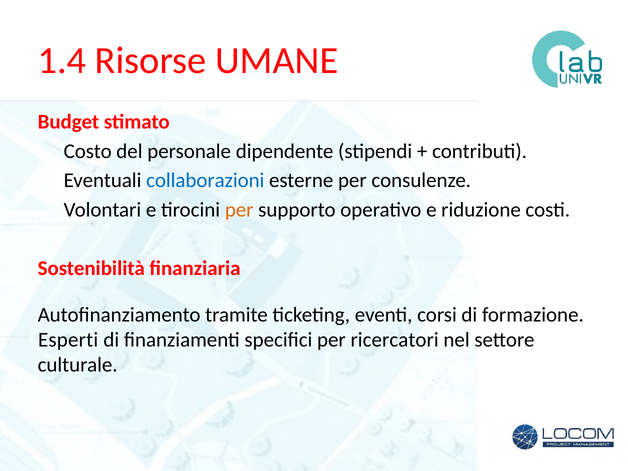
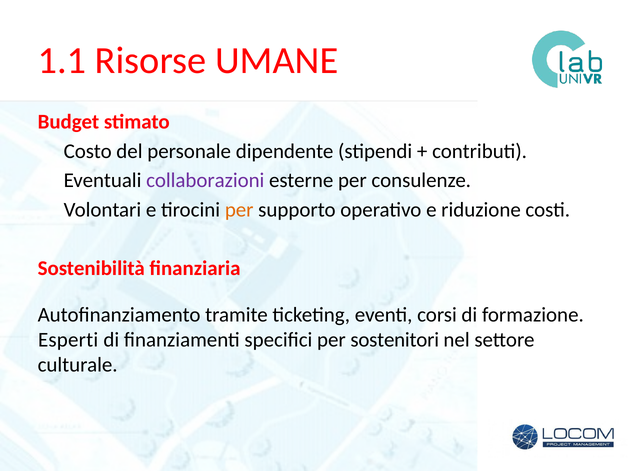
1.4: 1.4 -> 1.1
collaborazioni colour: blue -> purple
ricercatori: ricercatori -> sostenitori
